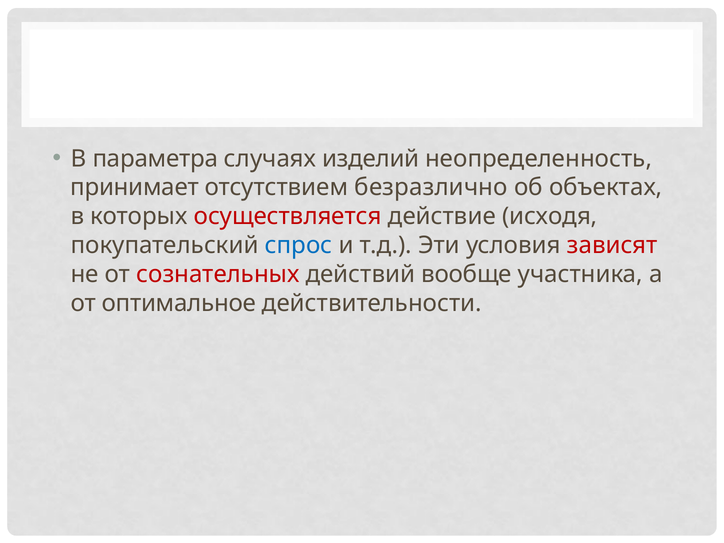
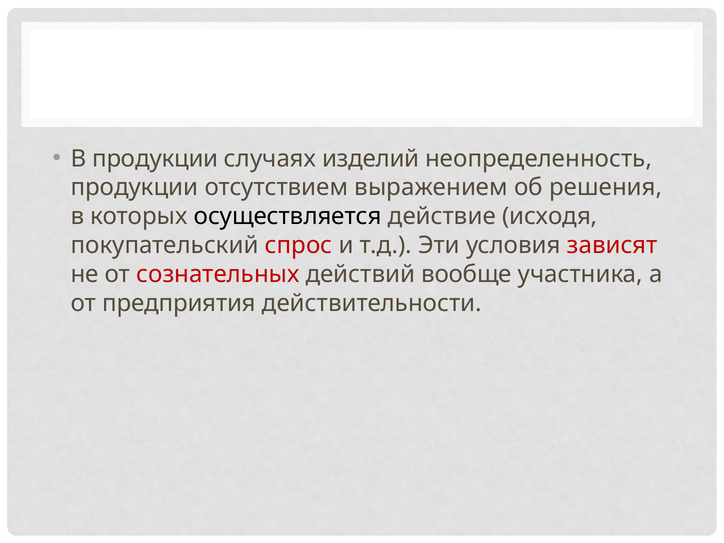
В параметра: параметра -> продукции
принимает at (135, 188): принимает -> продукции
безразлично: безразлично -> выражением
объектах: объектах -> решения
осуществляется colour: red -> black
спрос colour: blue -> red
оптимальное: оптимальное -> предприятия
